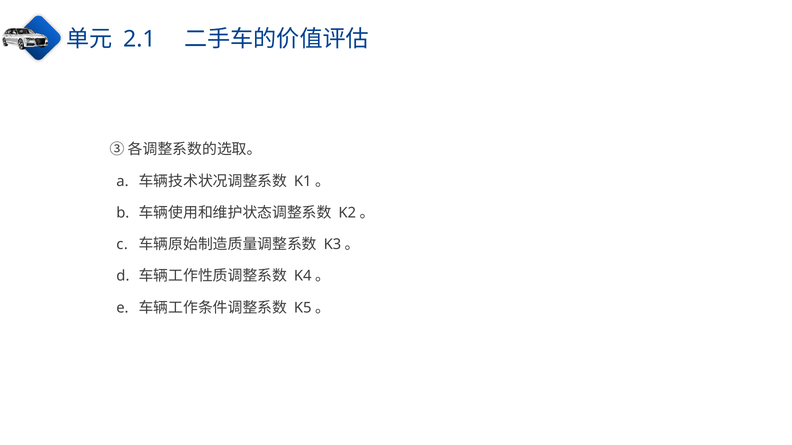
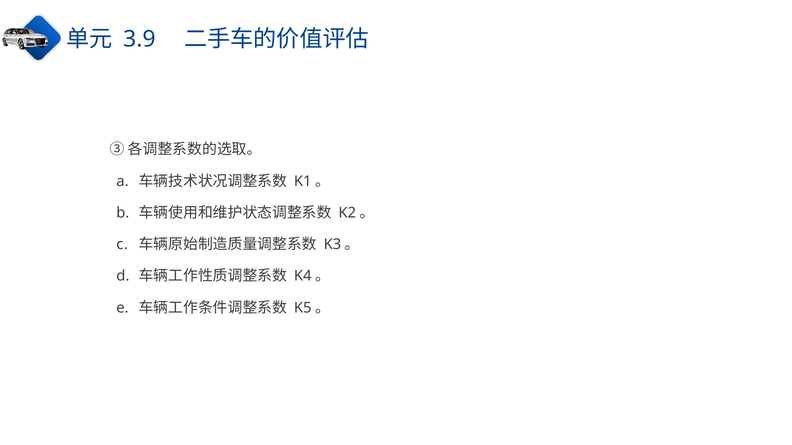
2.1: 2.1 -> 3.9
